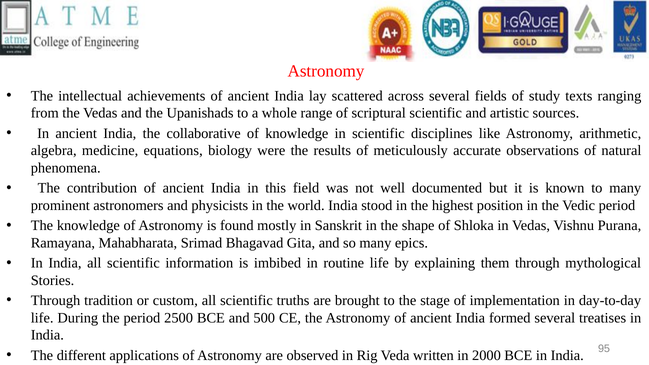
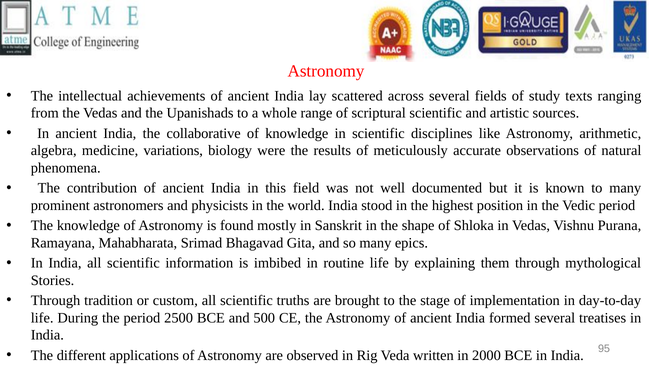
equations: equations -> variations
